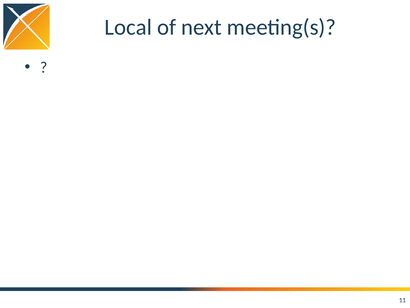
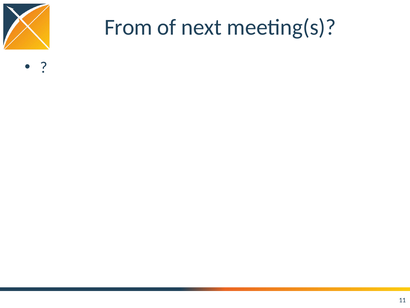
Local: Local -> From
